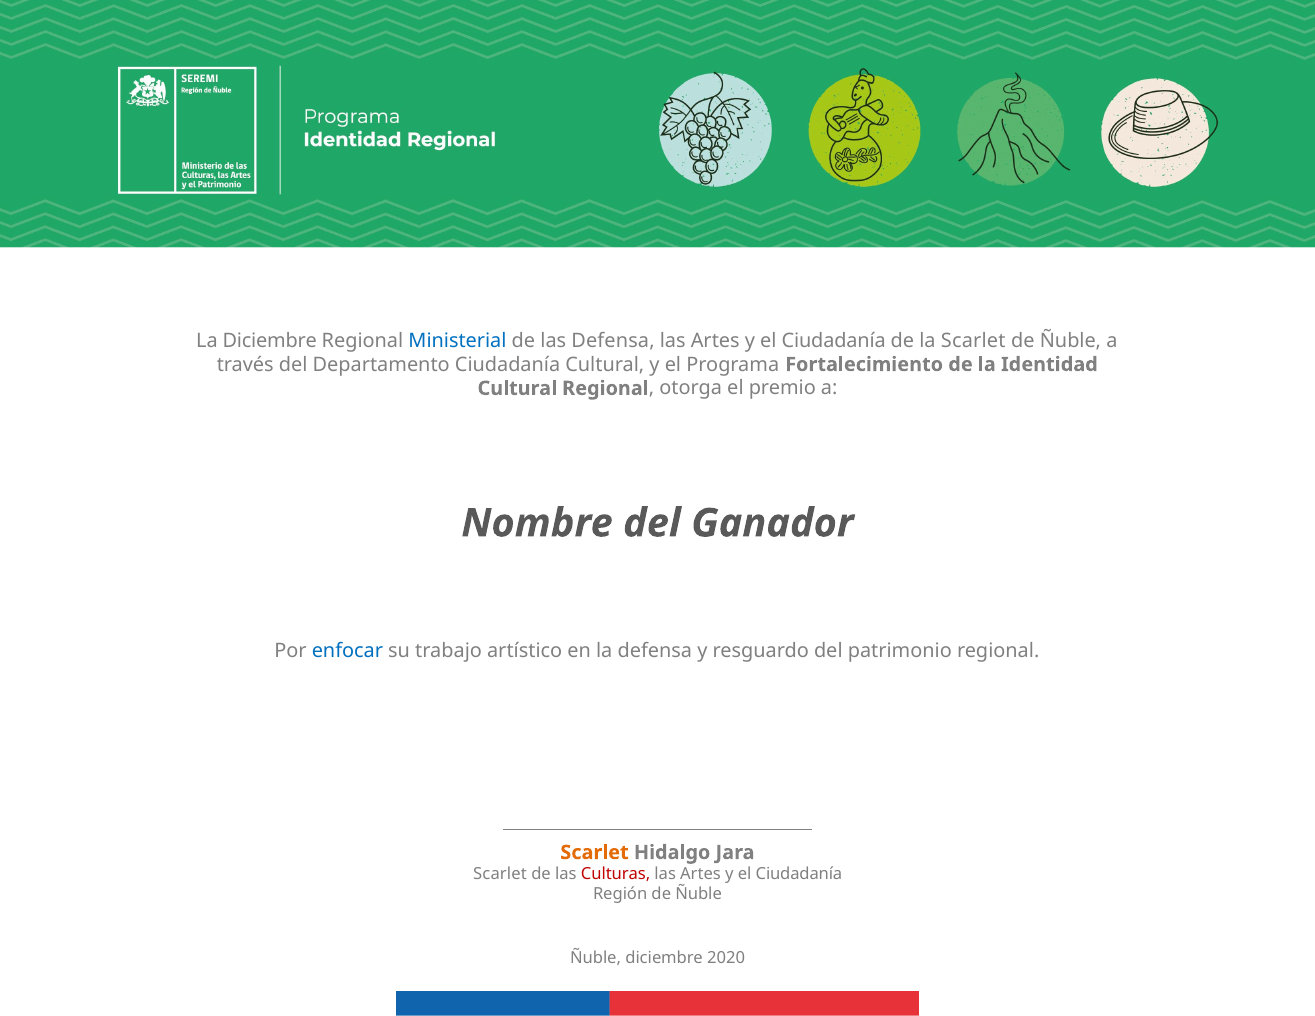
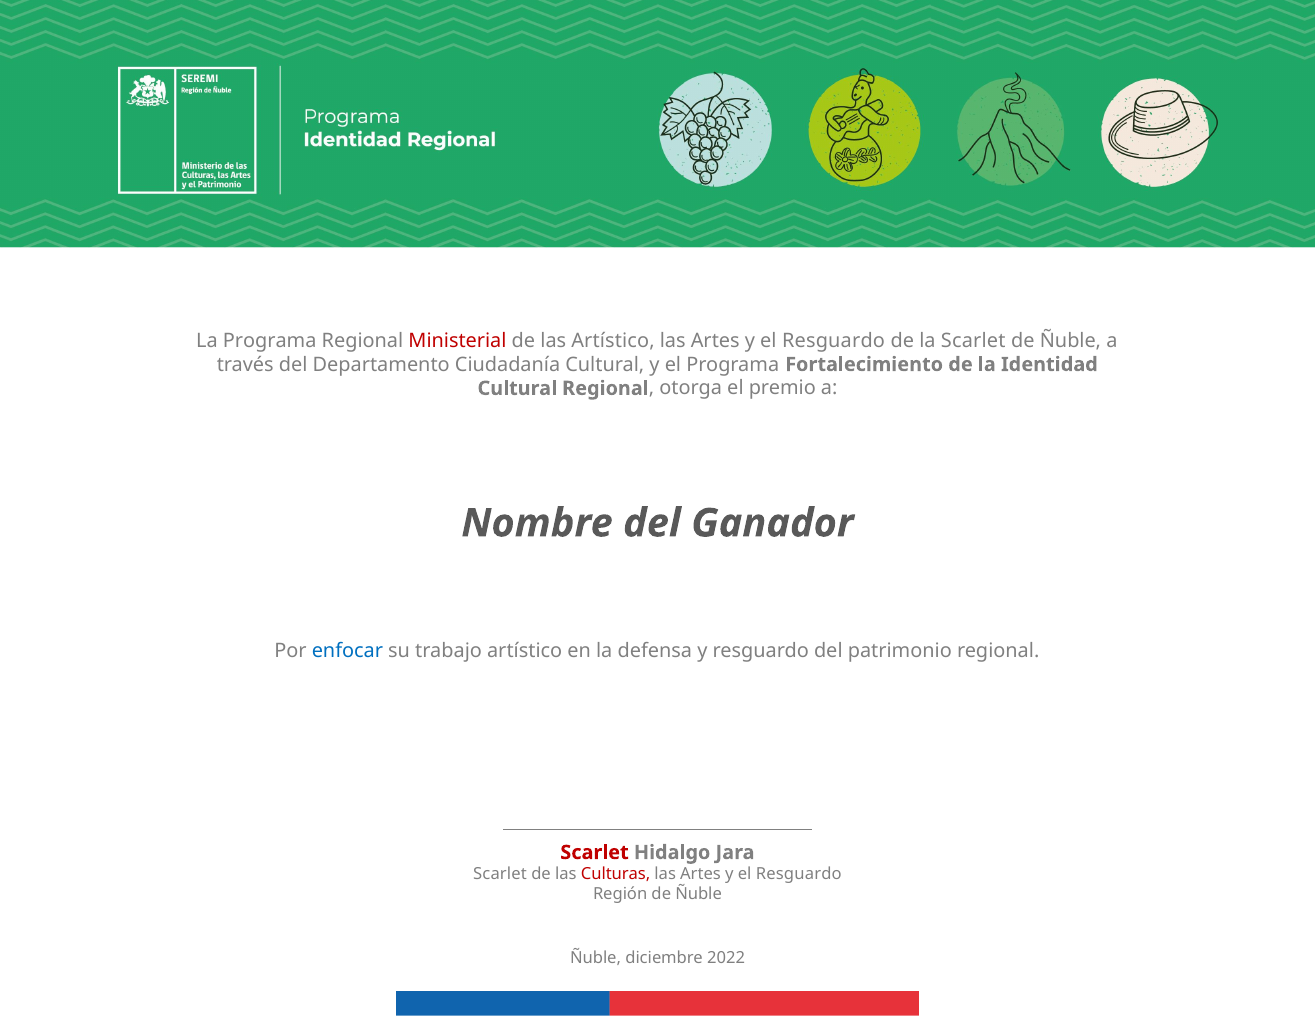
La Diciembre: Diciembre -> Programa
Ministerial colour: blue -> red
las Defensa: Defensa -> Artístico
Ciudadanía at (834, 341): Ciudadanía -> Resguardo
Scarlet at (594, 853) colour: orange -> red
Ciudadanía at (799, 874): Ciudadanía -> Resguardo
2020: 2020 -> 2022
